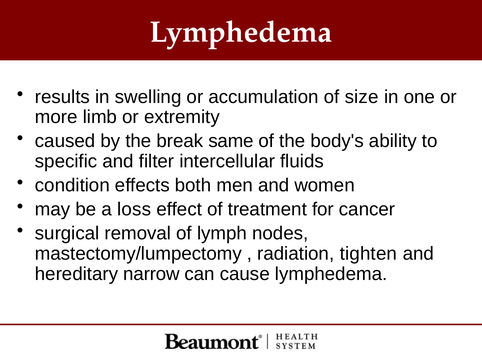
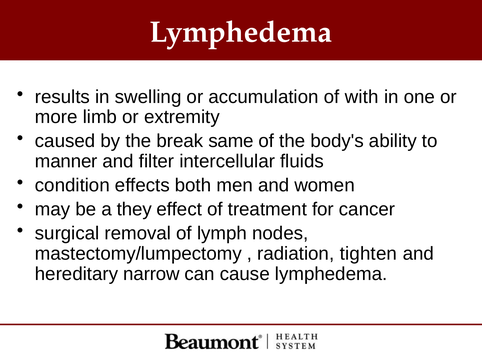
size: size -> with
specific: specific -> manner
loss: loss -> they
